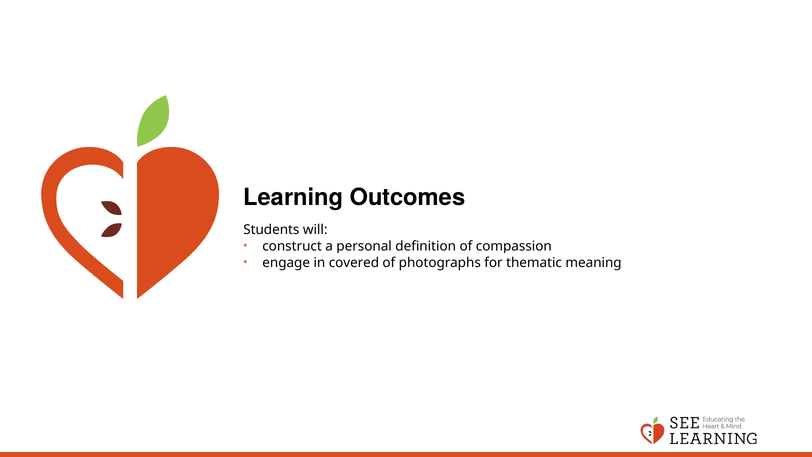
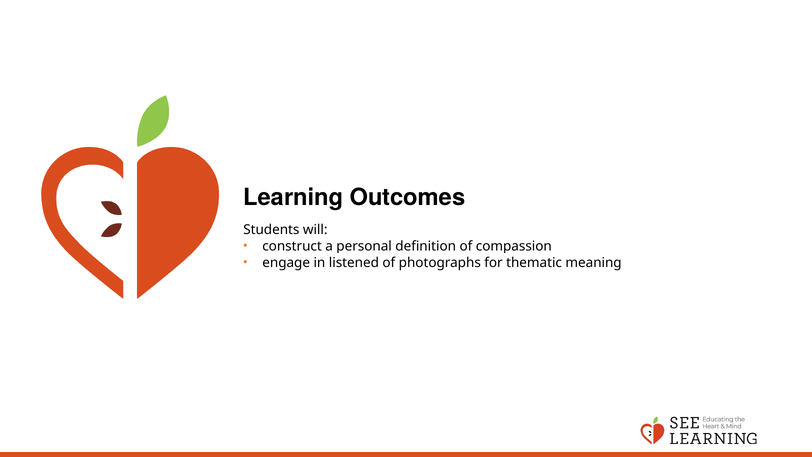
covered: covered -> listened
